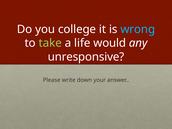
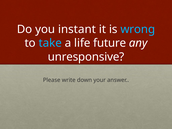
college: college -> instant
take colour: light green -> light blue
would: would -> future
